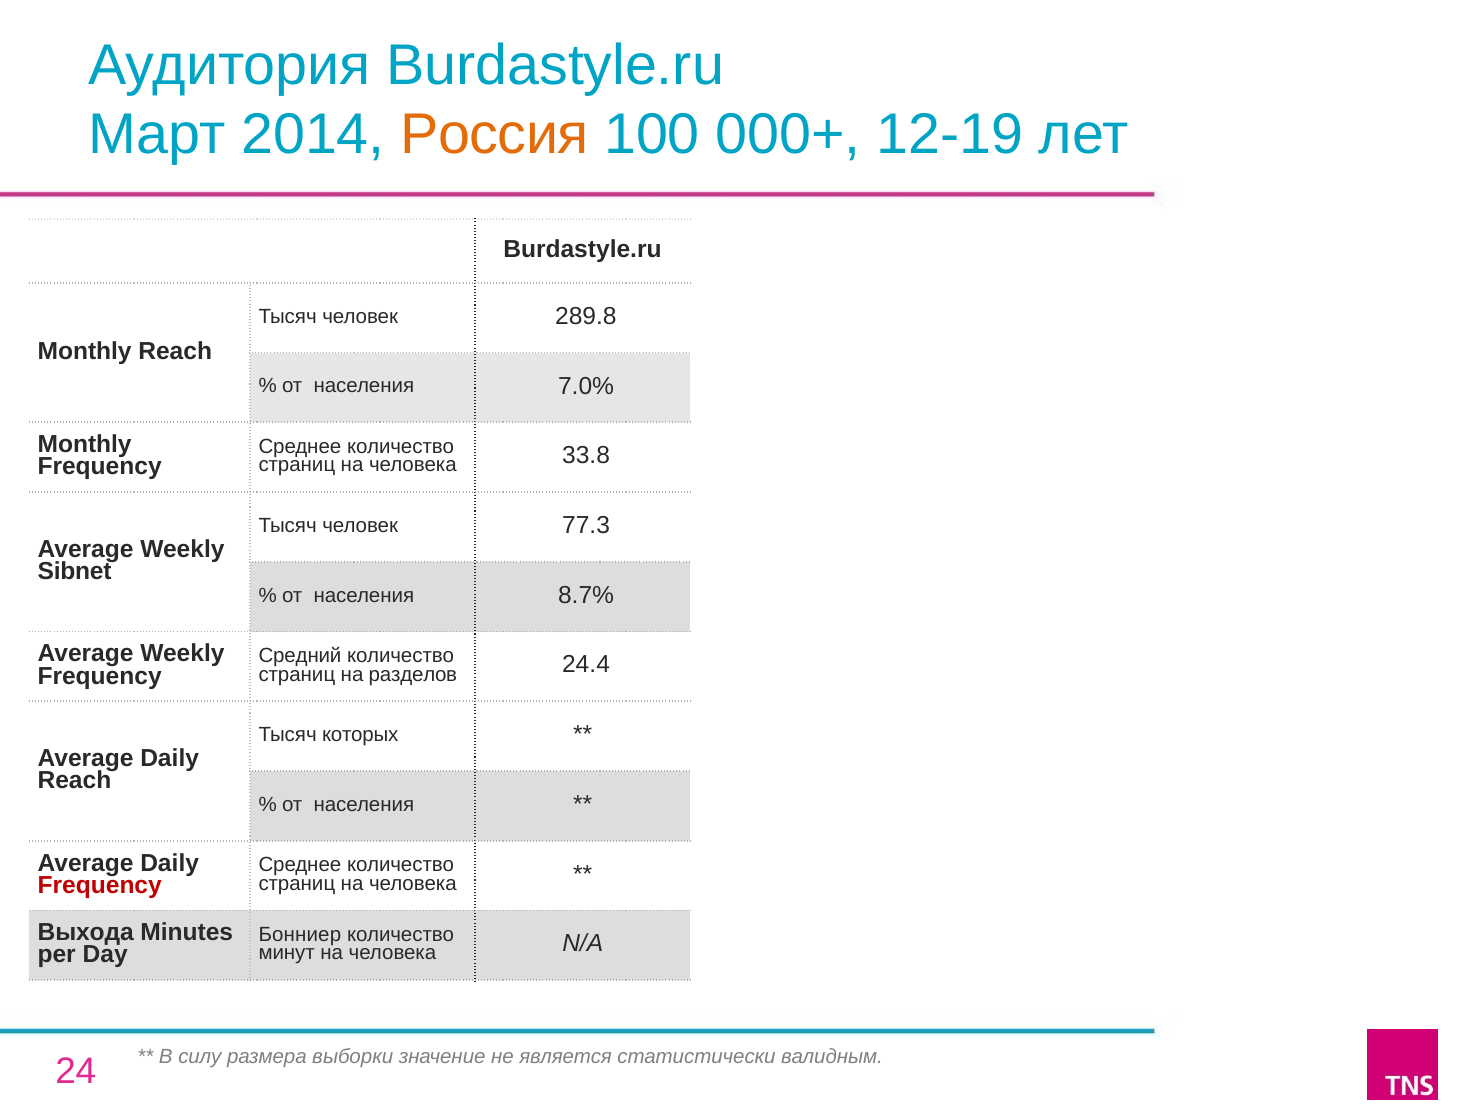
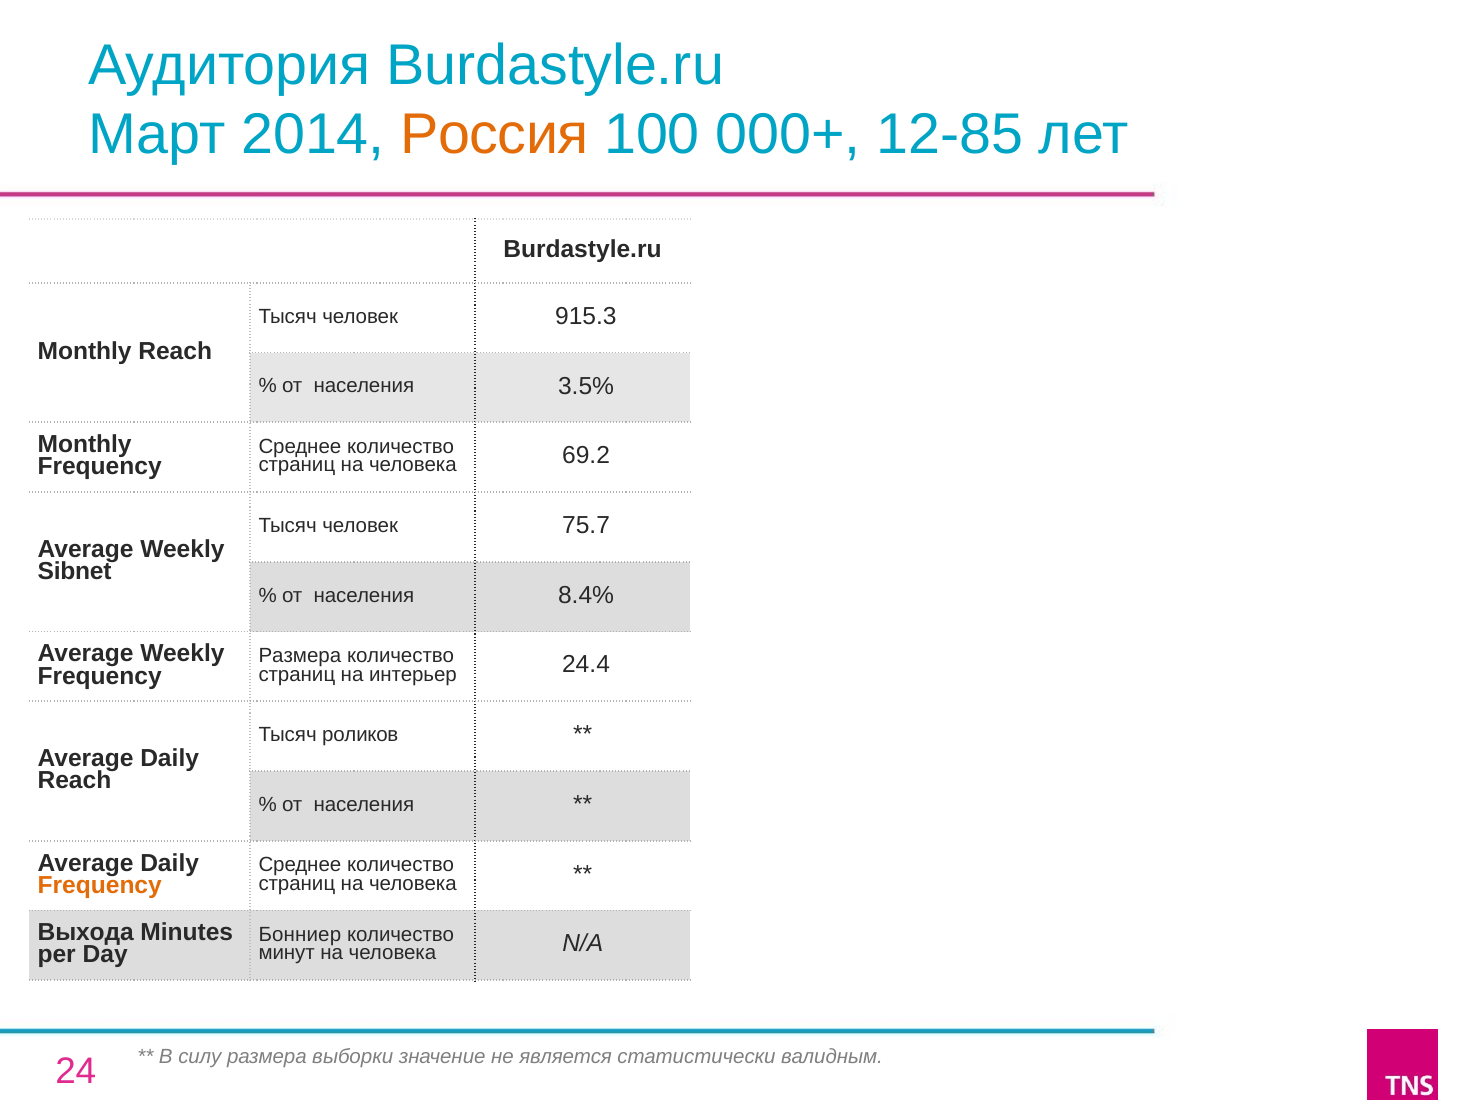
12-19: 12-19 -> 12-85
289.8: 289.8 -> 915.3
7.0%: 7.0% -> 3.5%
33.8: 33.8 -> 69.2
77.3: 77.3 -> 75.7
8.7%: 8.7% -> 8.4%
Средний at (300, 656): Средний -> Размера
разделов: разделов -> интерьер
которых: которых -> роликов
Frequency at (100, 885) colour: red -> orange
